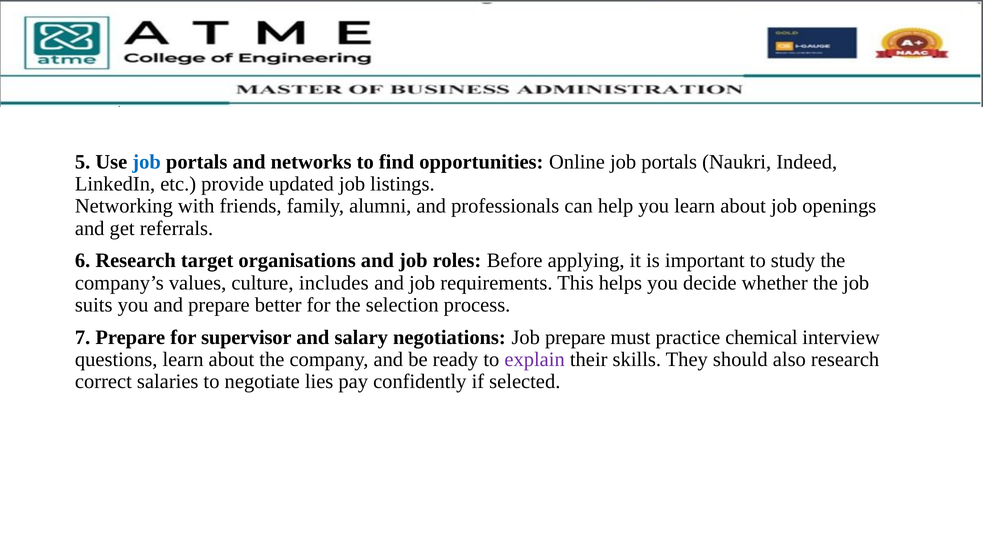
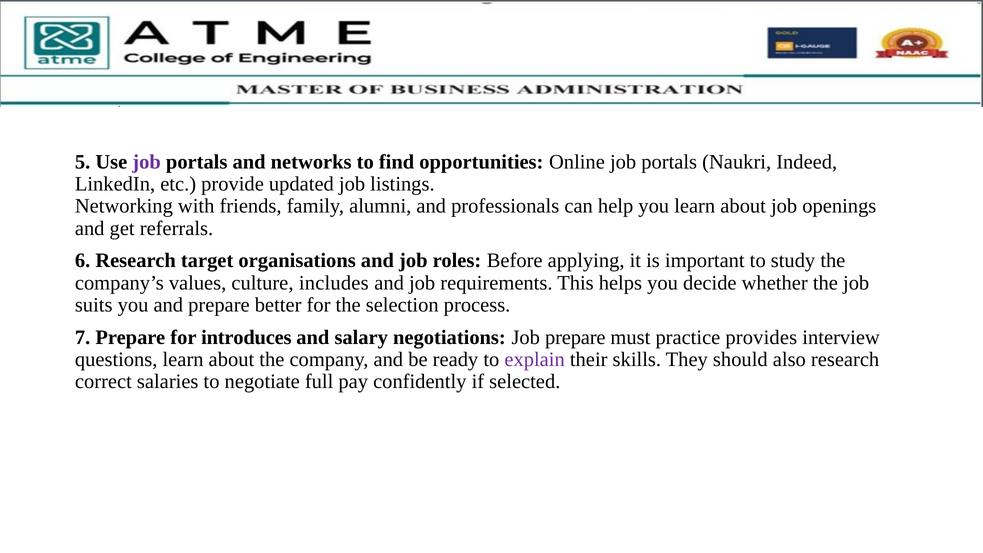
job at (147, 162) colour: blue -> purple
supervisor: supervisor -> introduces
chemical: chemical -> provides
lies: lies -> full
